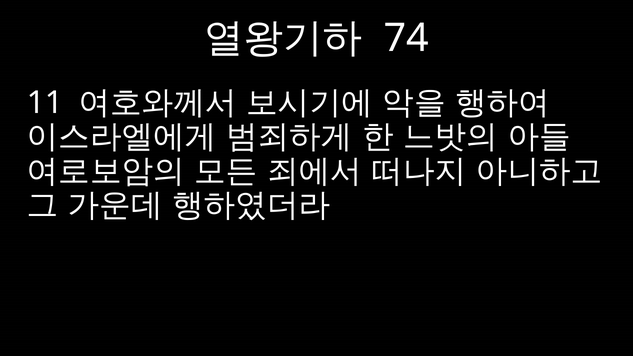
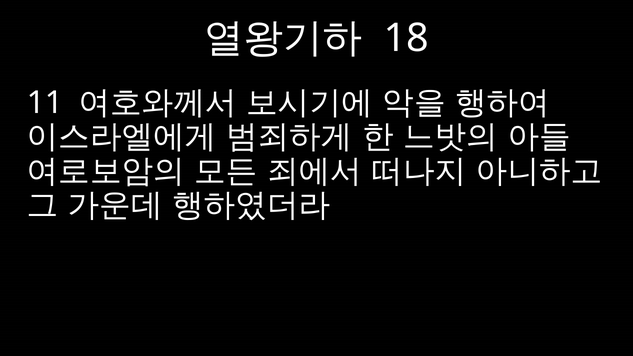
74: 74 -> 18
